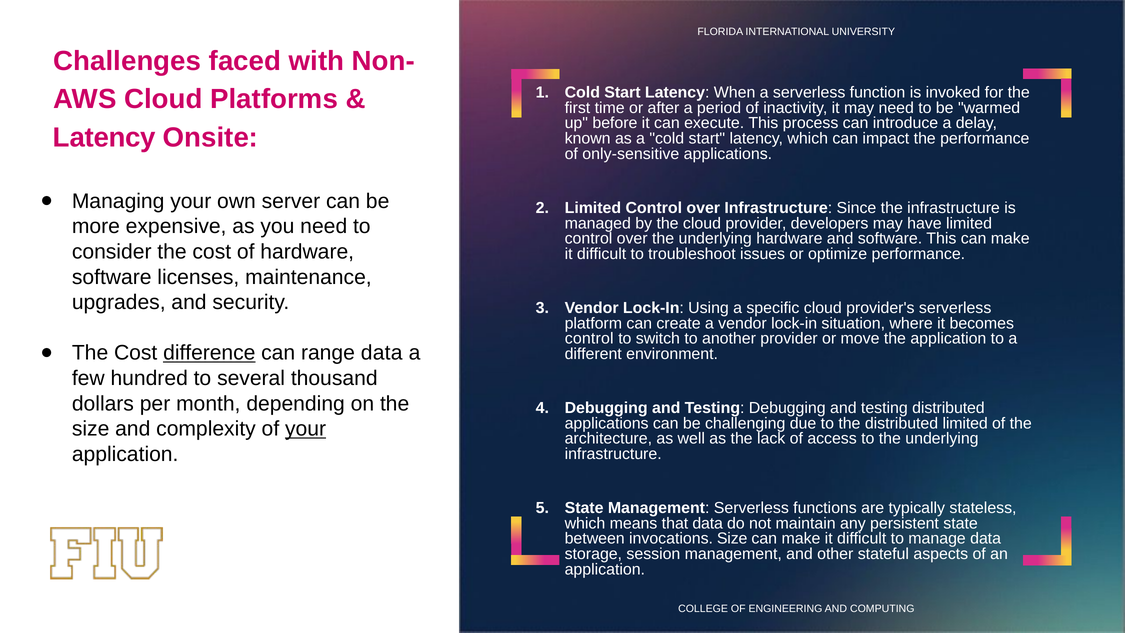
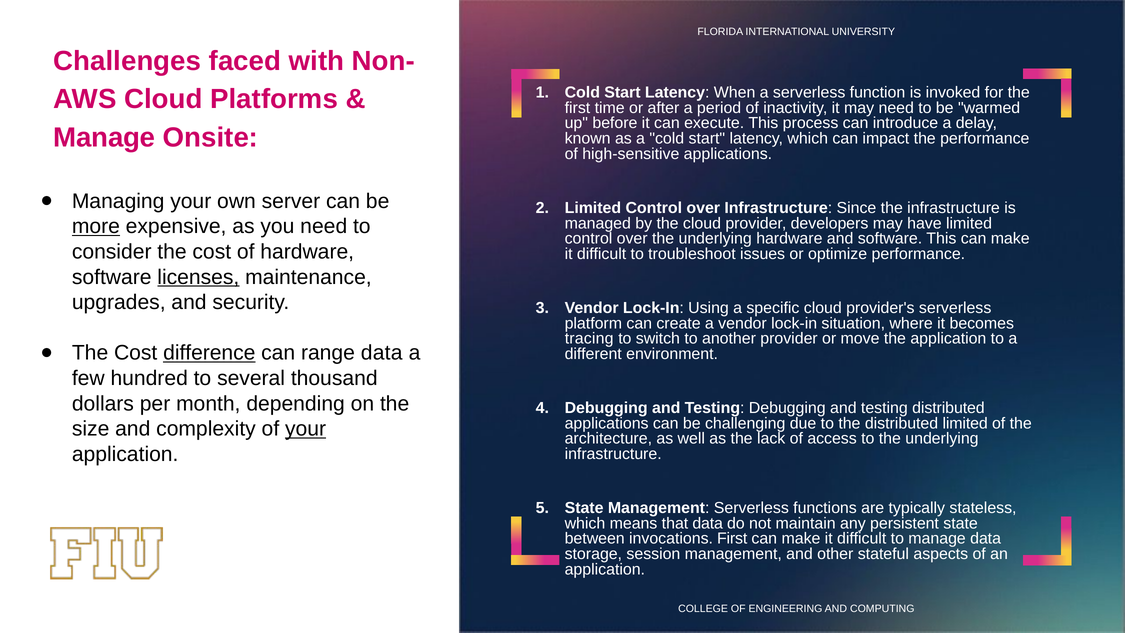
Latency at (104, 137): Latency -> Manage
only-sensitive: only-sensitive -> high-sensitive
more underline: none -> present
licenses underline: none -> present
control at (589, 338): control -> tracing
invocations Size: Size -> First
